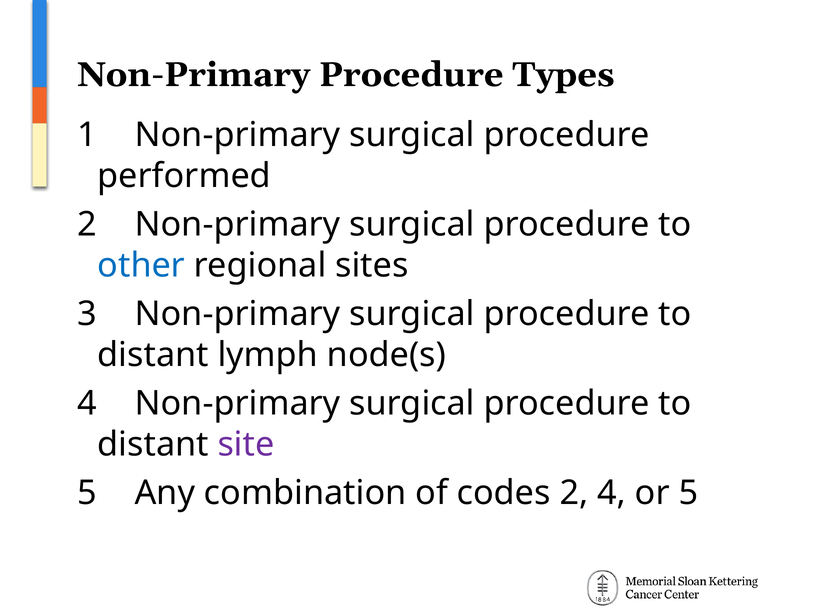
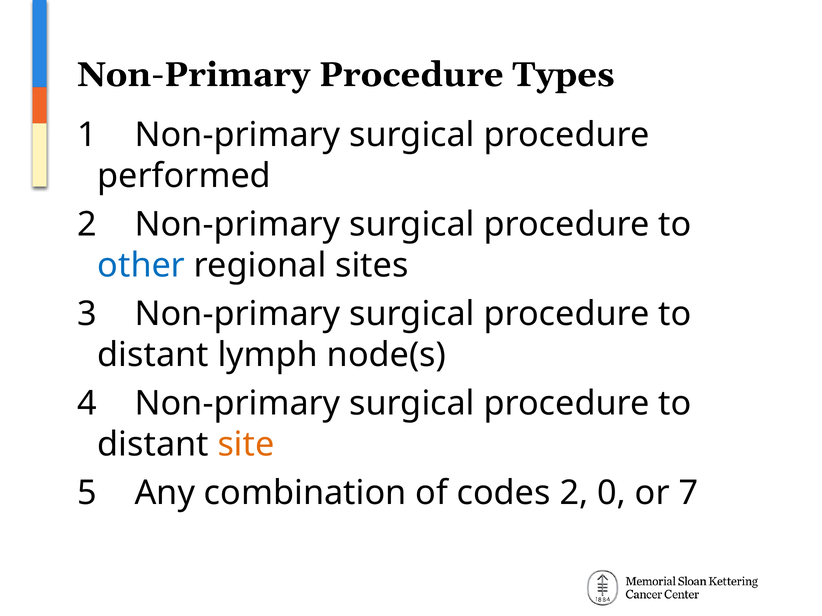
site colour: purple -> orange
2 4: 4 -> 0
or 5: 5 -> 7
